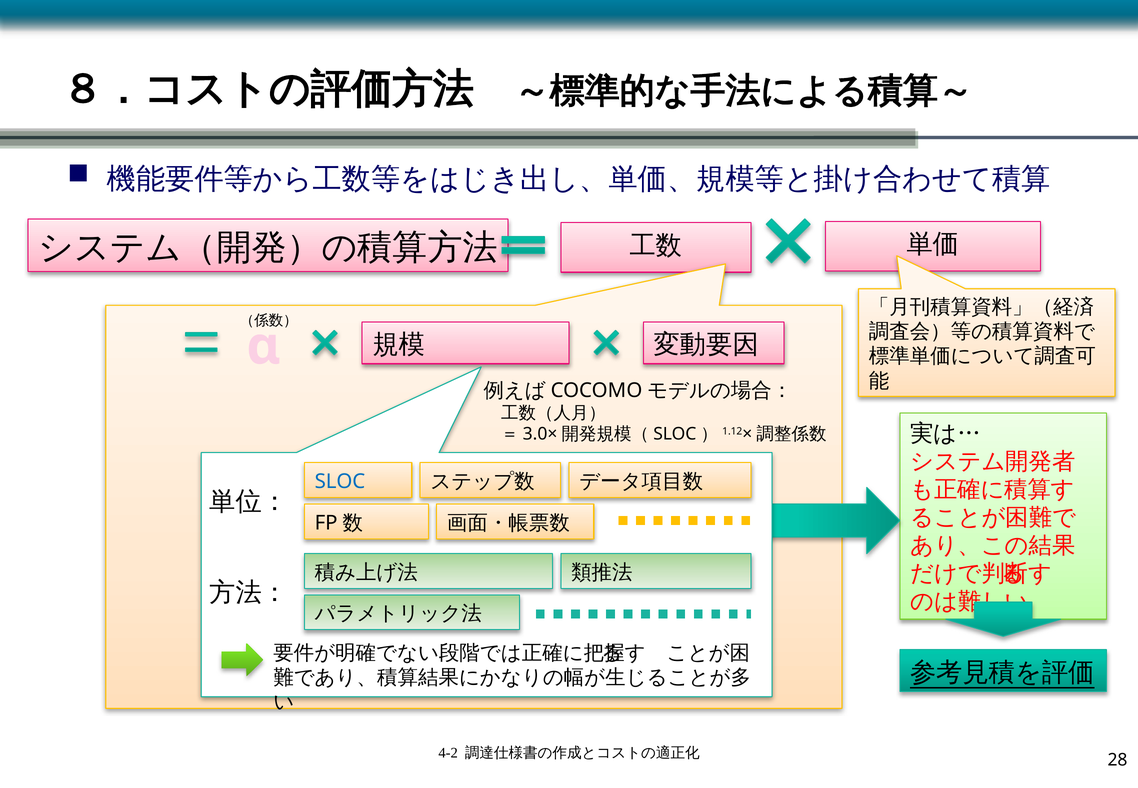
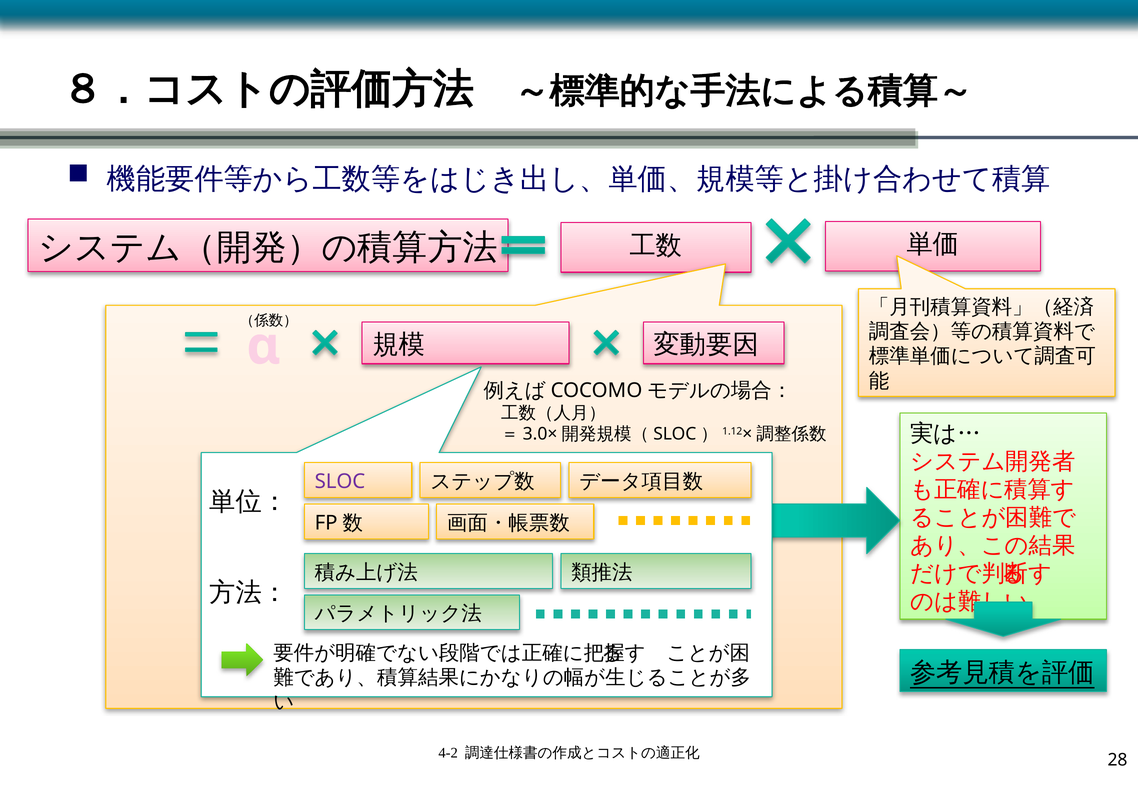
SLOC colour: blue -> purple
